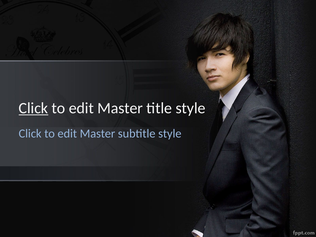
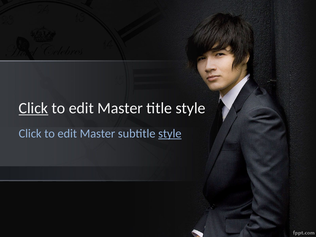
style at (170, 134) underline: none -> present
